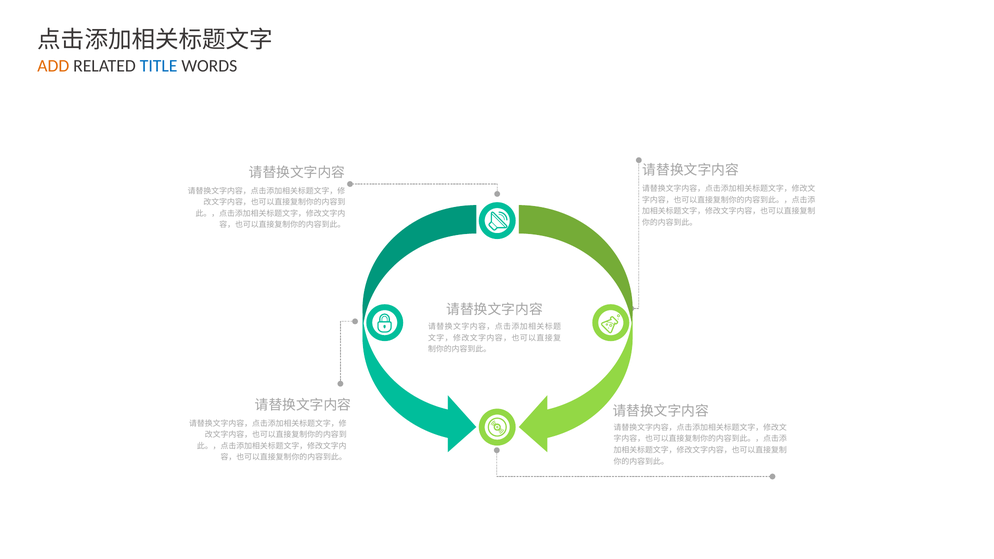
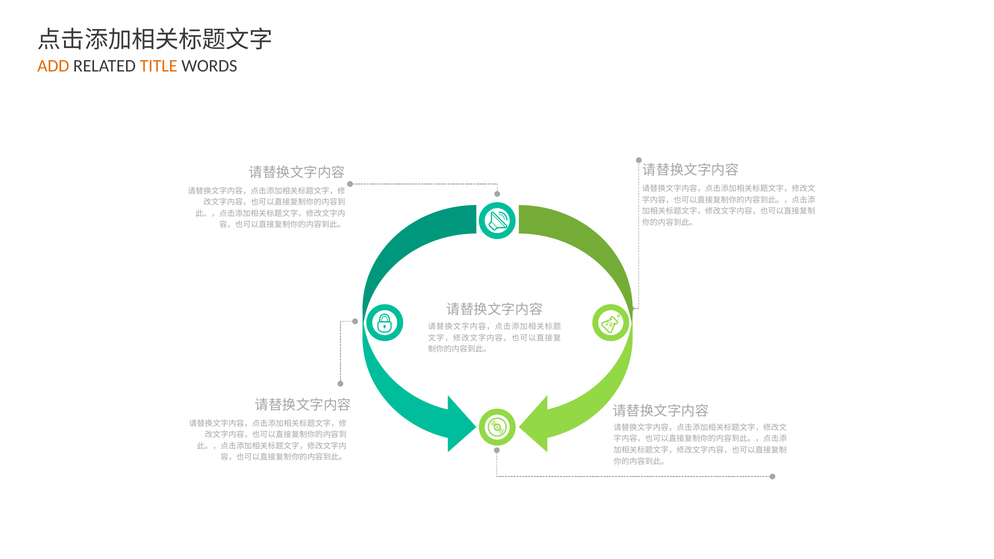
TITLE colour: blue -> orange
